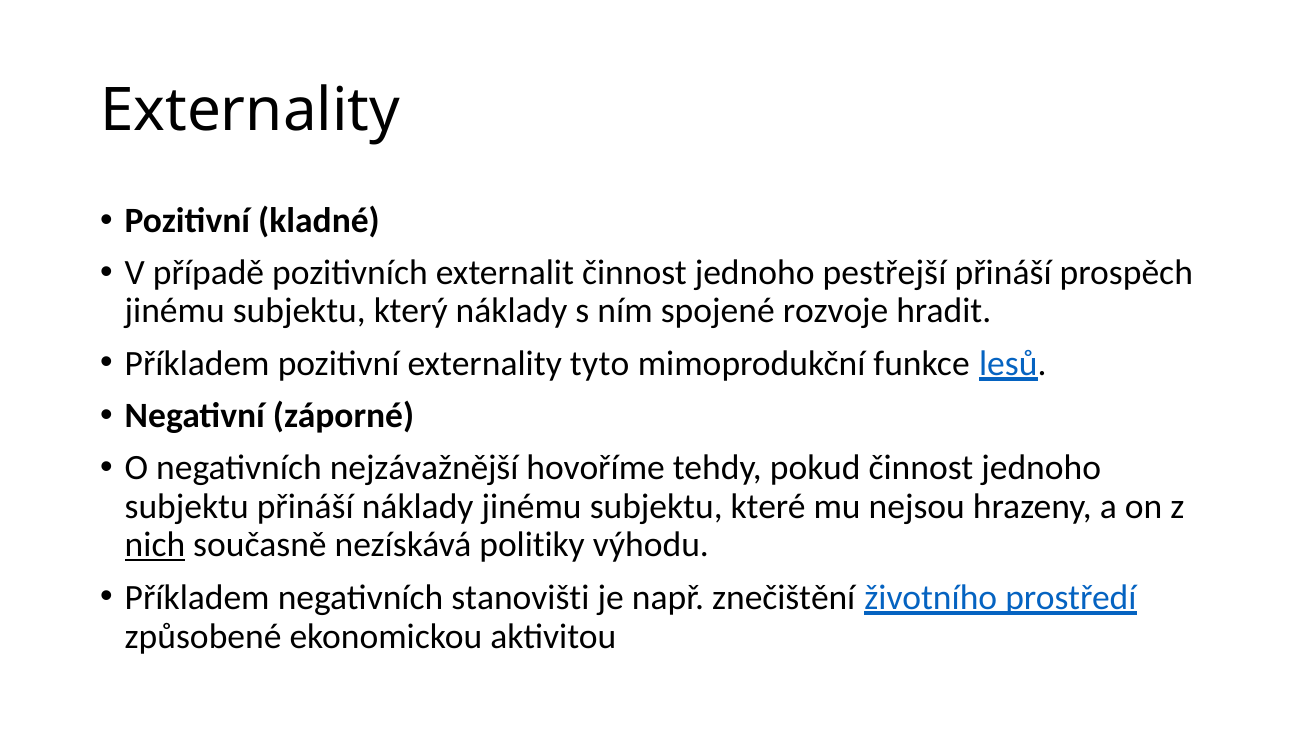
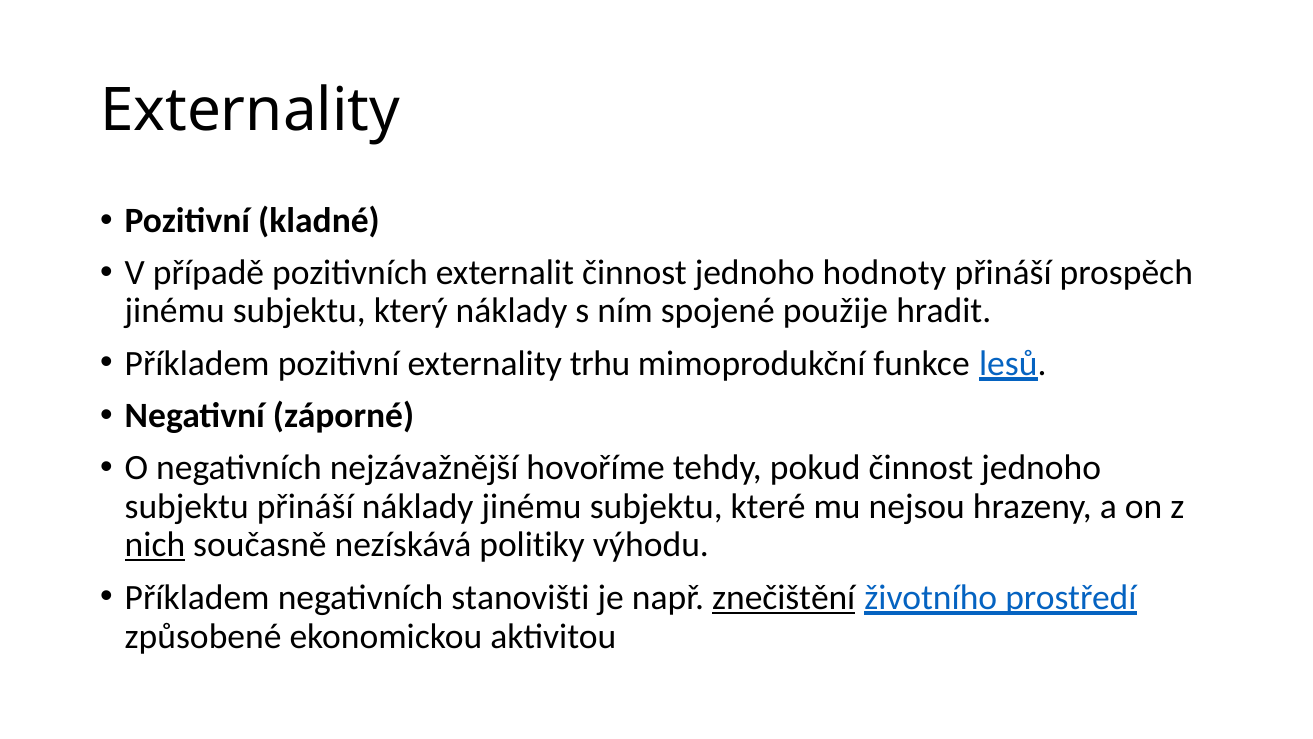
pestřejší: pestřejší -> hodnoty
rozvoje: rozvoje -> použije
tyto: tyto -> trhu
znečištění underline: none -> present
